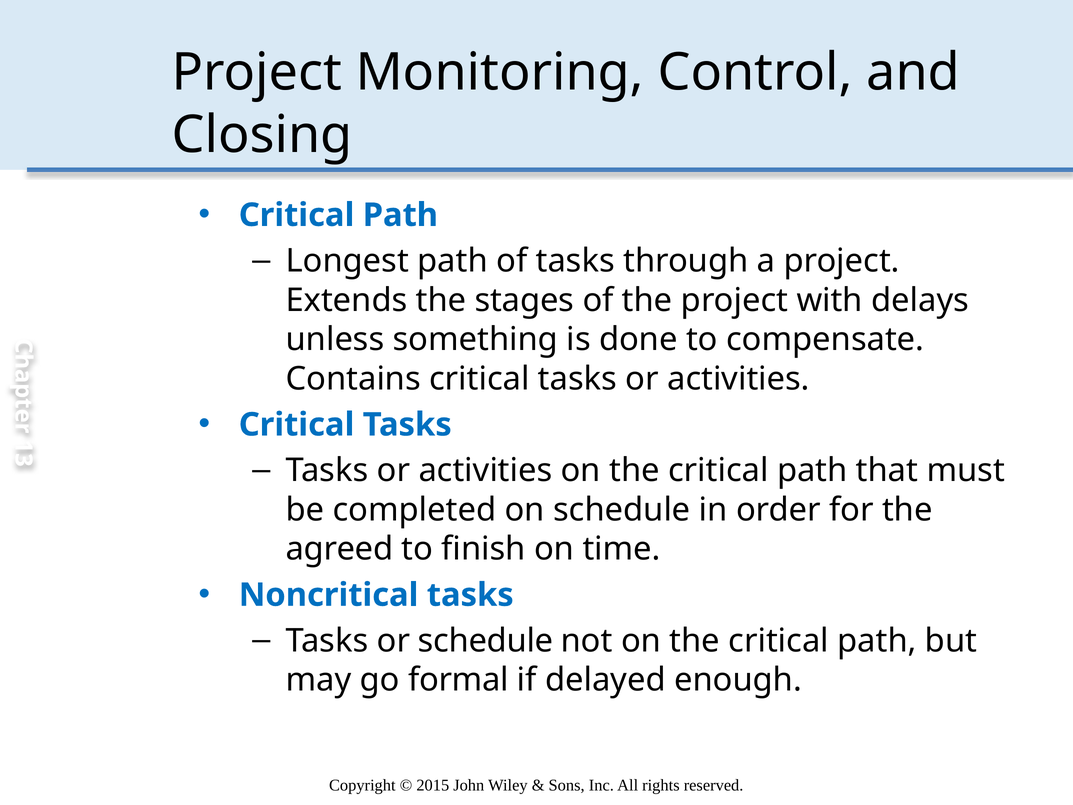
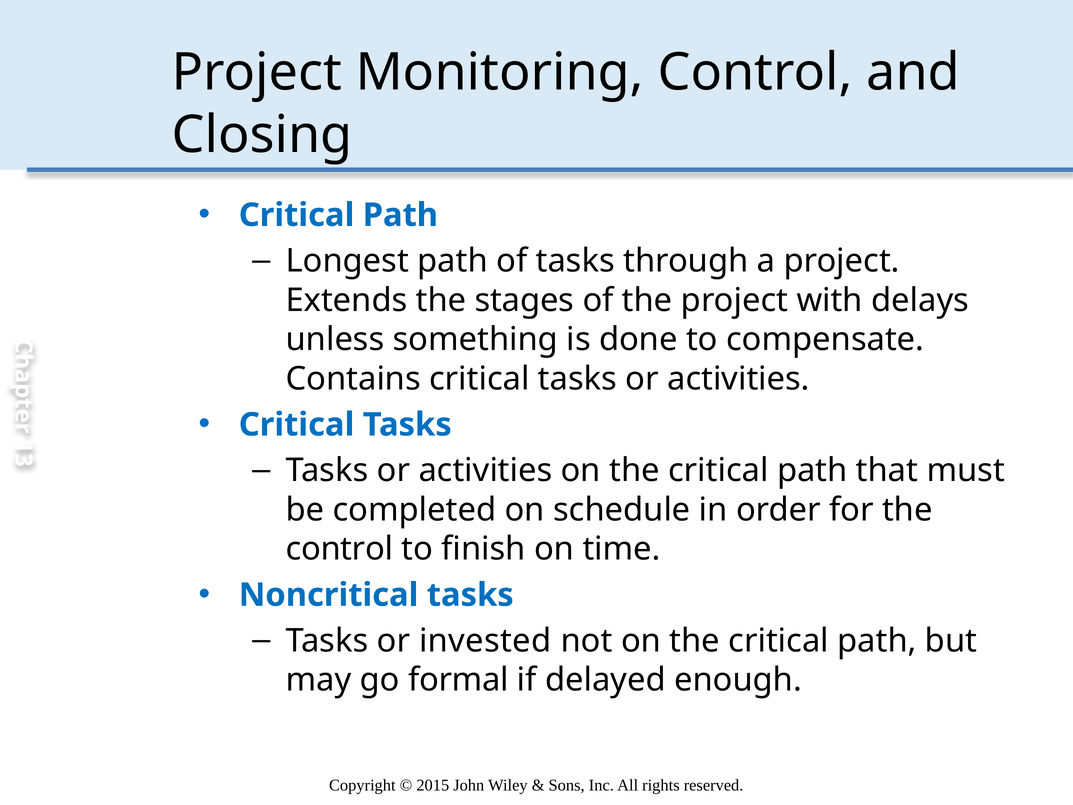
agreed at (339, 549): agreed -> control
or schedule: schedule -> invested
